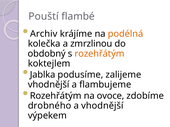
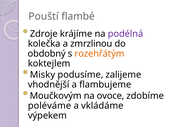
Archiv: Archiv -> Zdroje
podélná colour: orange -> purple
Jablka: Jablka -> Misky
Rozehřátým at (56, 96): Rozehřátým -> Moučkovým
drobného: drobného -> poléváme
a vhodnější: vhodnější -> vkládáme
